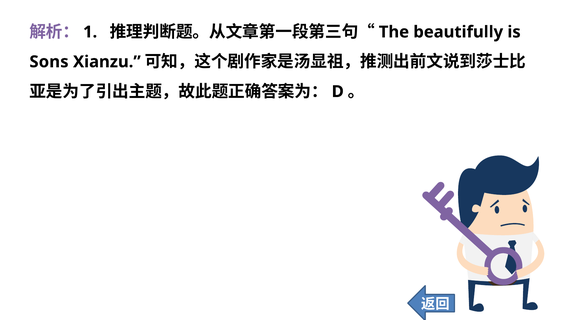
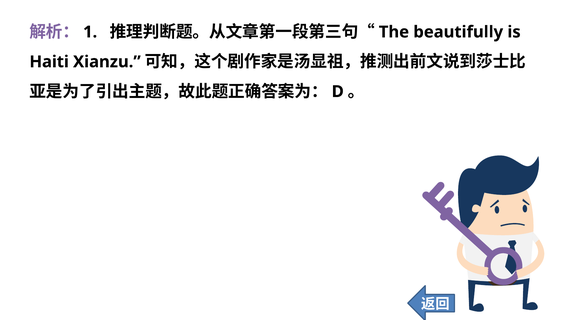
Sons: Sons -> Haiti
